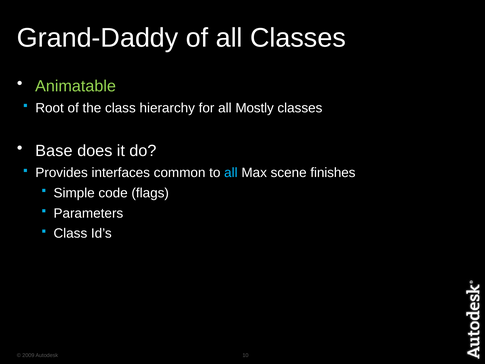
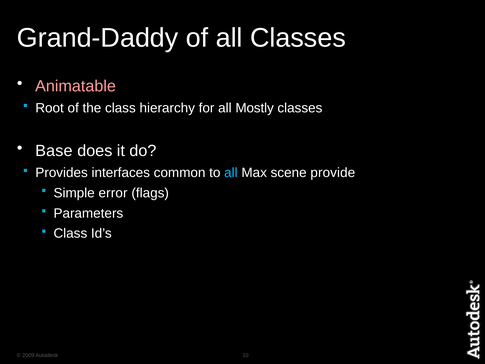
Animatable colour: light green -> pink
finishes: finishes -> provide
code: code -> error
